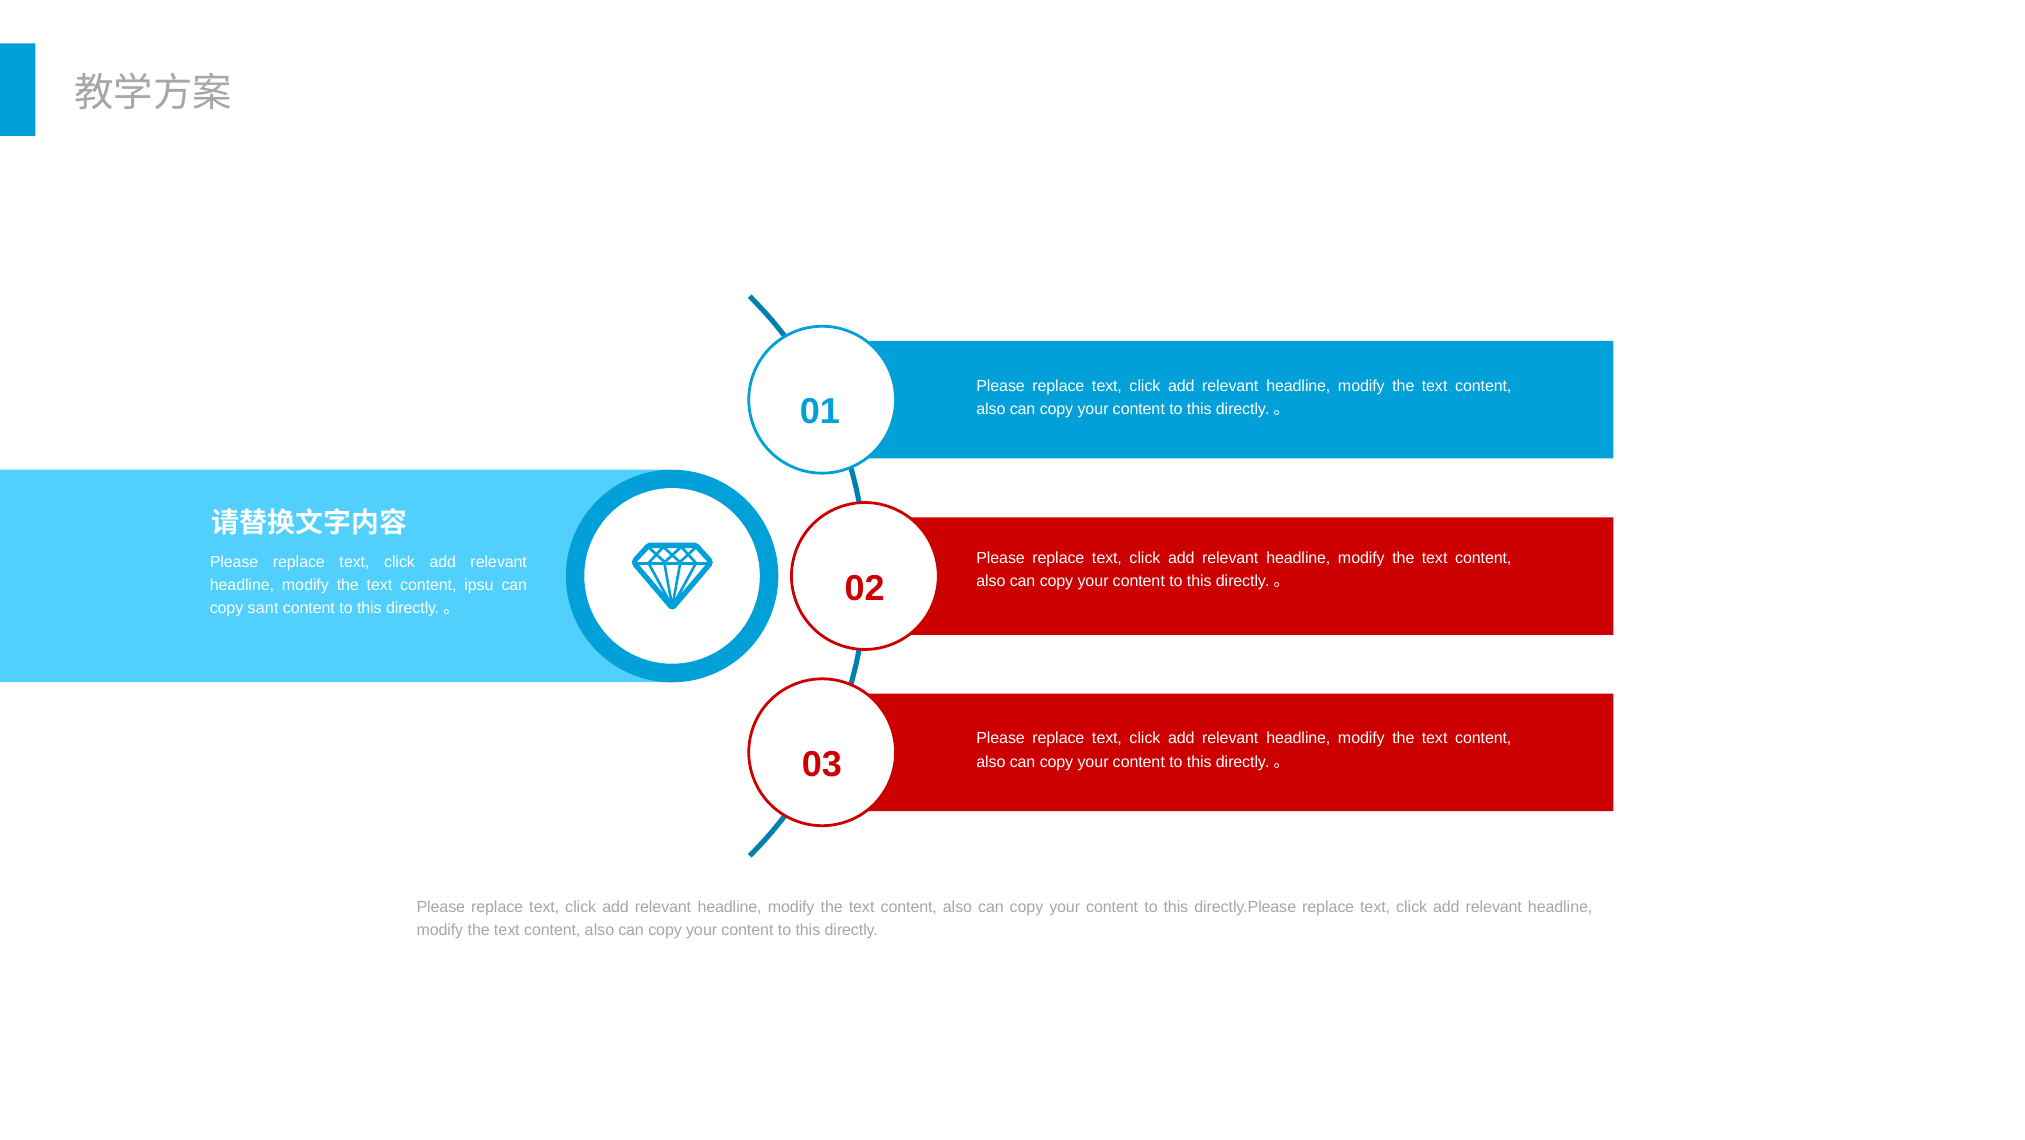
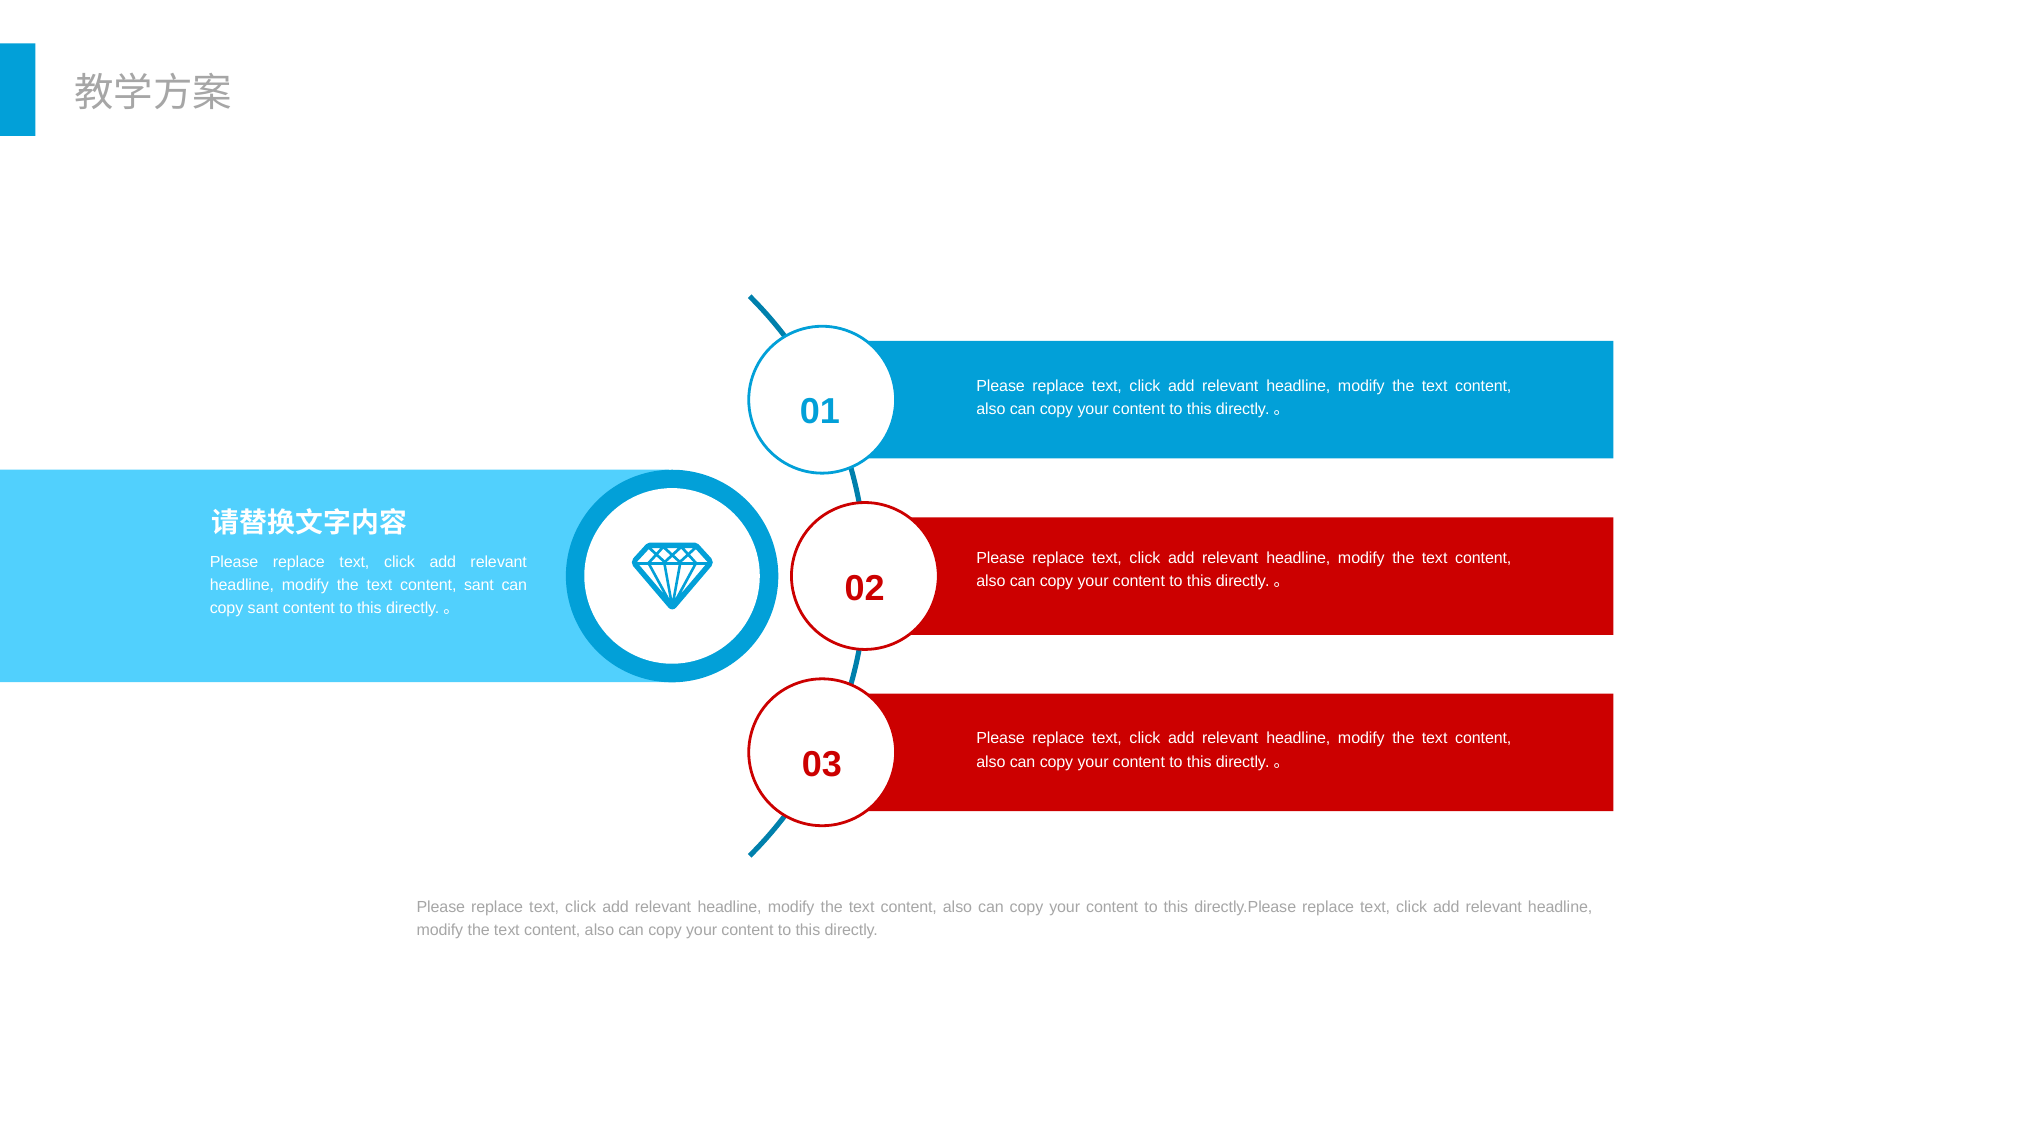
content ipsu: ipsu -> sant
